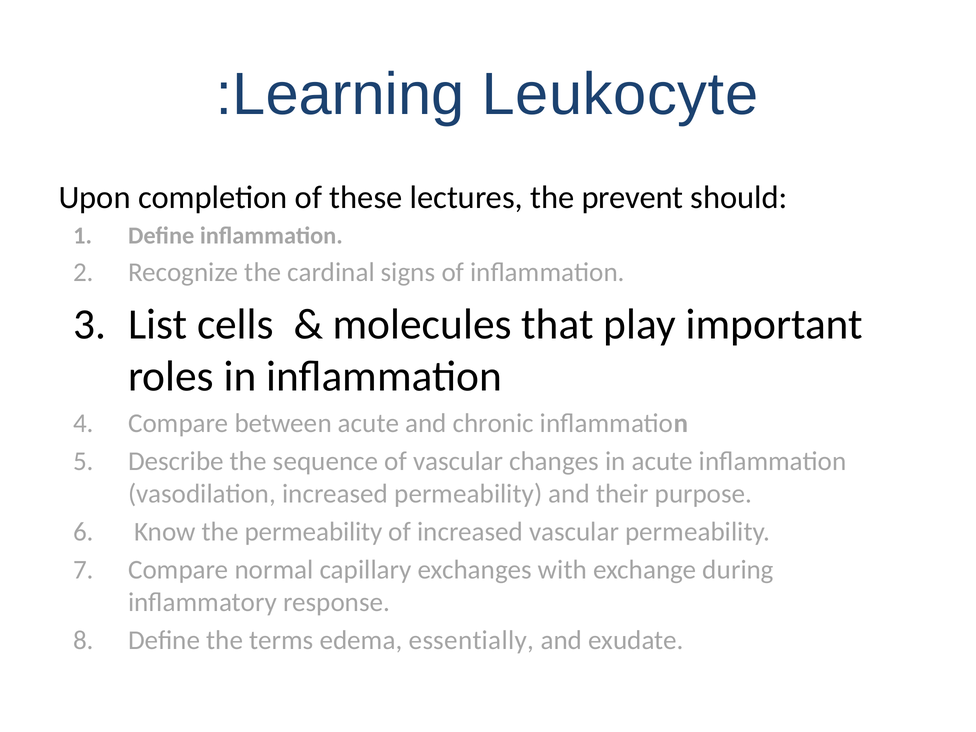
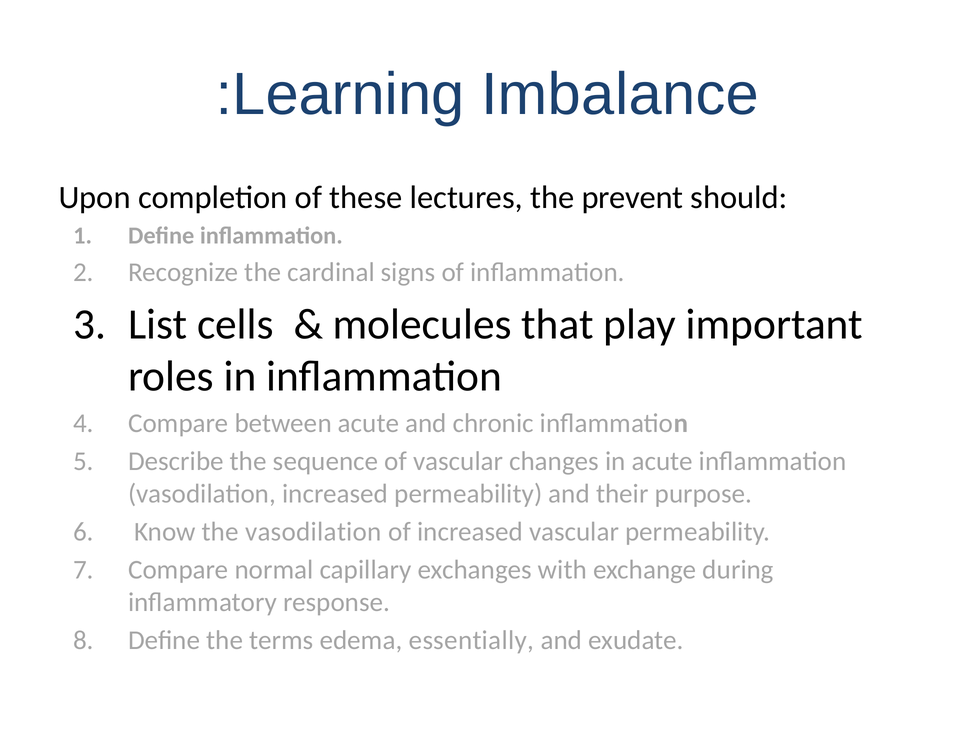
Leukocyte: Leukocyte -> Imbalance
the permeability: permeability -> vasodilation
